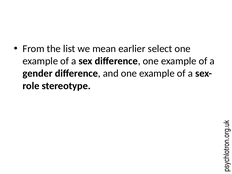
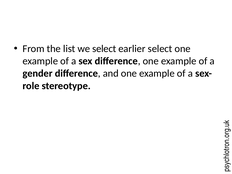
we mean: mean -> select
